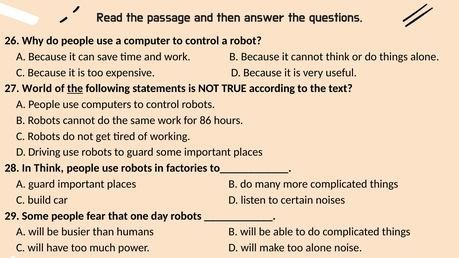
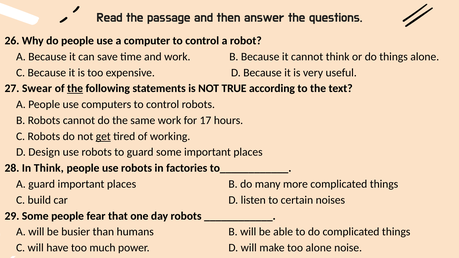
World: World -> Swear
86: 86 -> 17
get underline: none -> present
Driving: Driving -> Design
